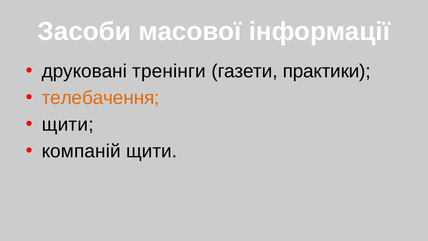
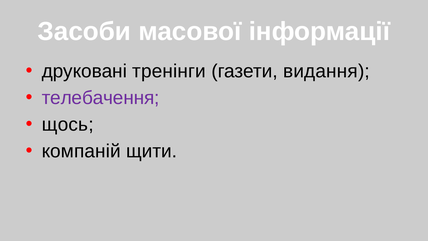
практики: практики -> видання
телебачення colour: orange -> purple
щити at (68, 124): щити -> щось
